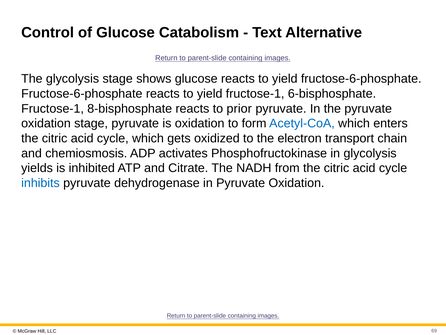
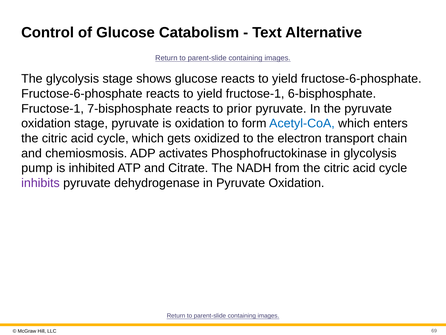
8-bisphosphate: 8-bisphosphate -> 7-bisphosphate
yields: yields -> pump
inhibits colour: blue -> purple
